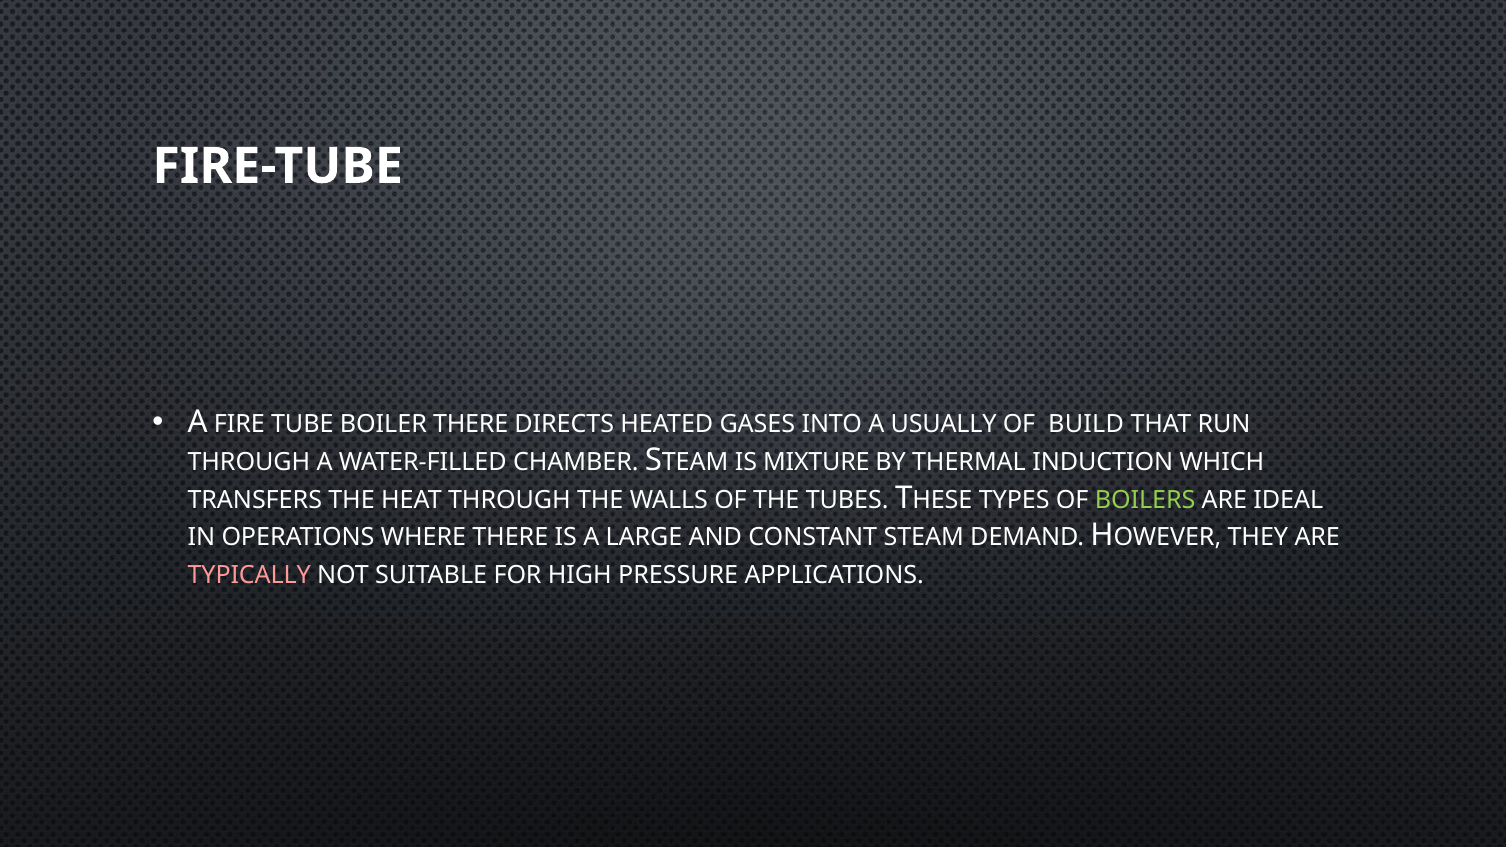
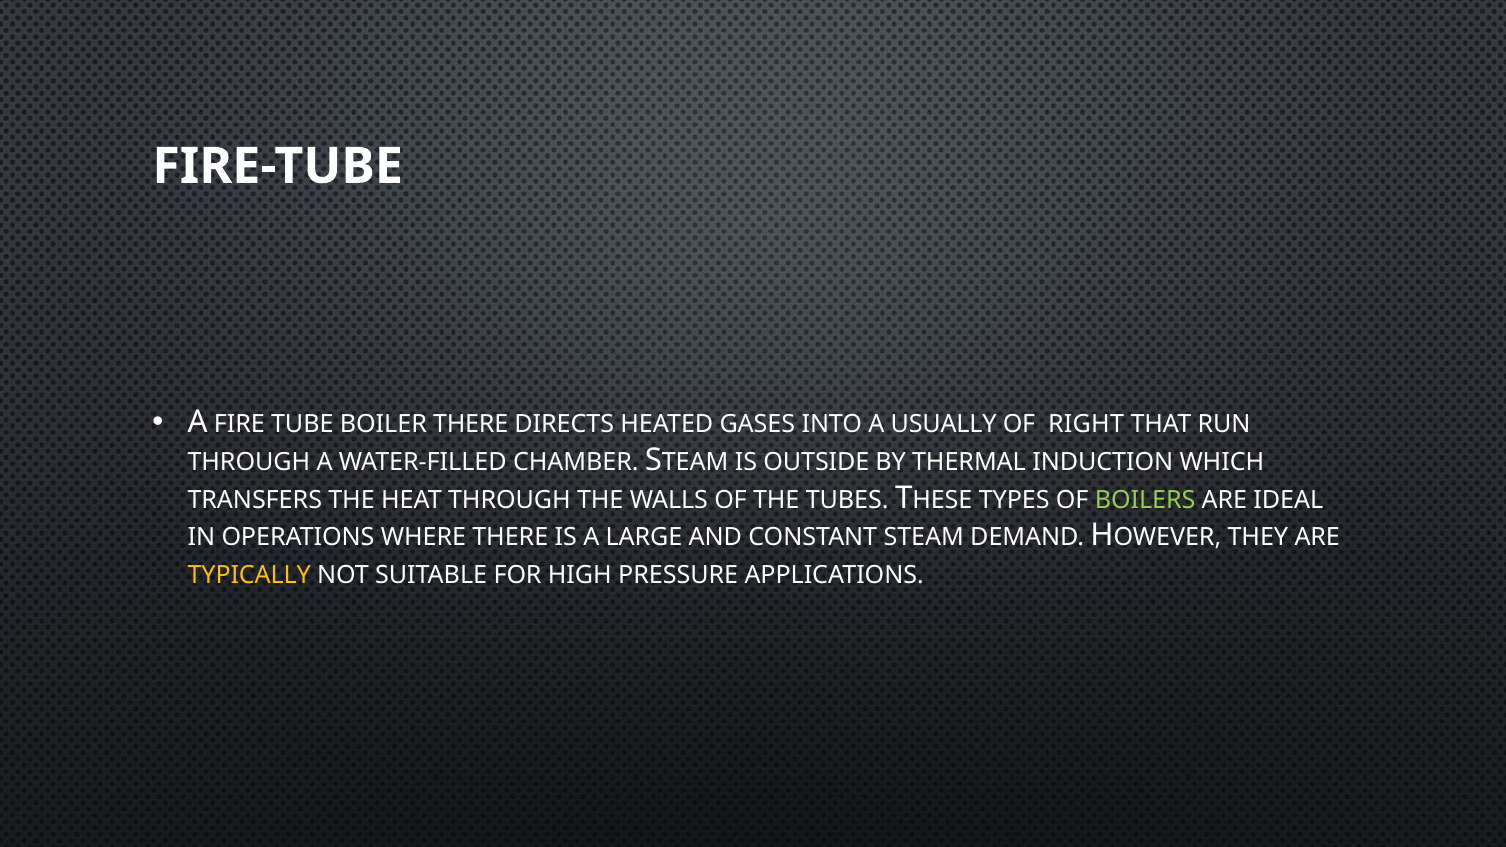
BUILD: BUILD -> RIGHT
MIXTURE: MIXTURE -> OUTSIDE
TYPICALLY colour: pink -> yellow
